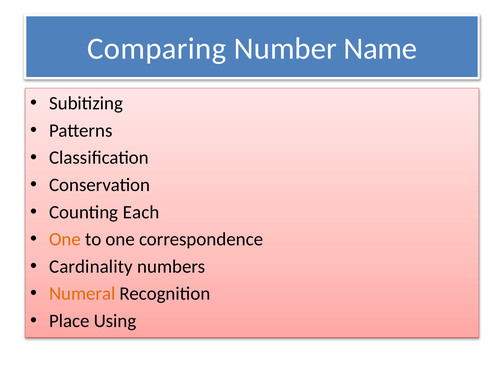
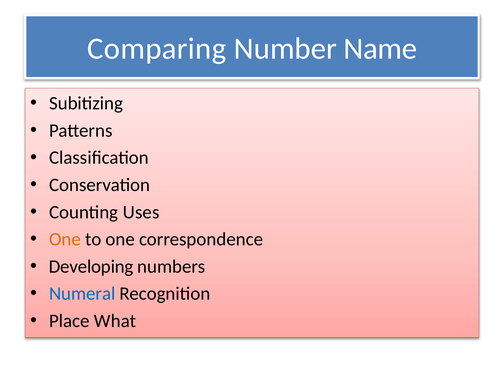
Each: Each -> Uses
Cardinality: Cardinality -> Developing
Numeral colour: orange -> blue
Using: Using -> What
